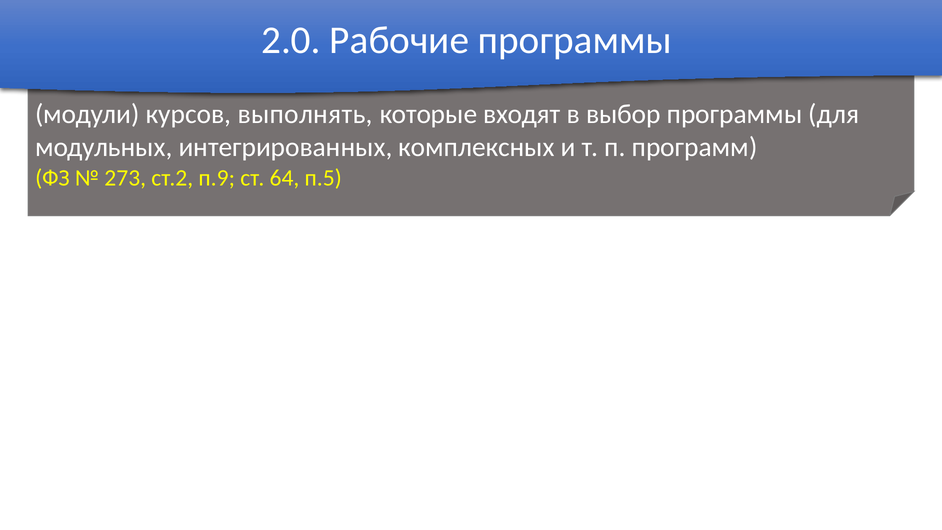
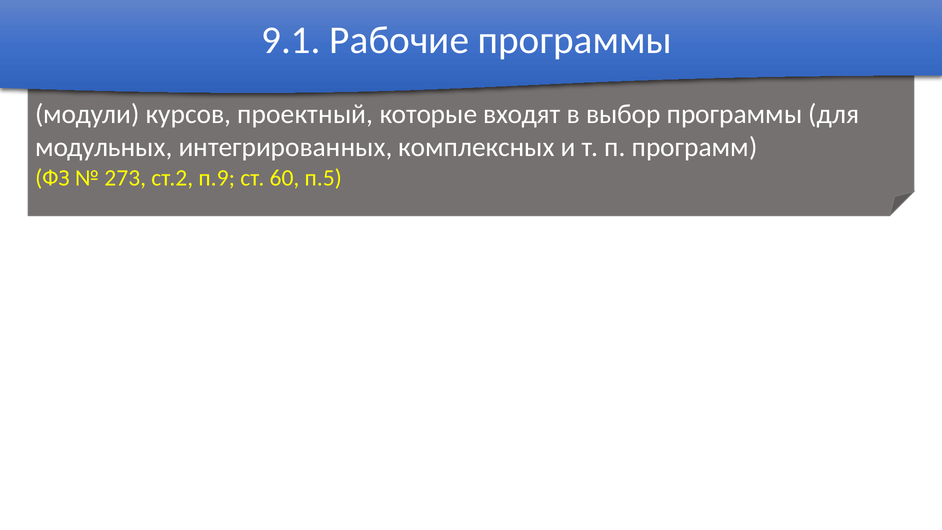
2.0: 2.0 -> 9.1
выполнять: выполнять -> проектный
64: 64 -> 60
